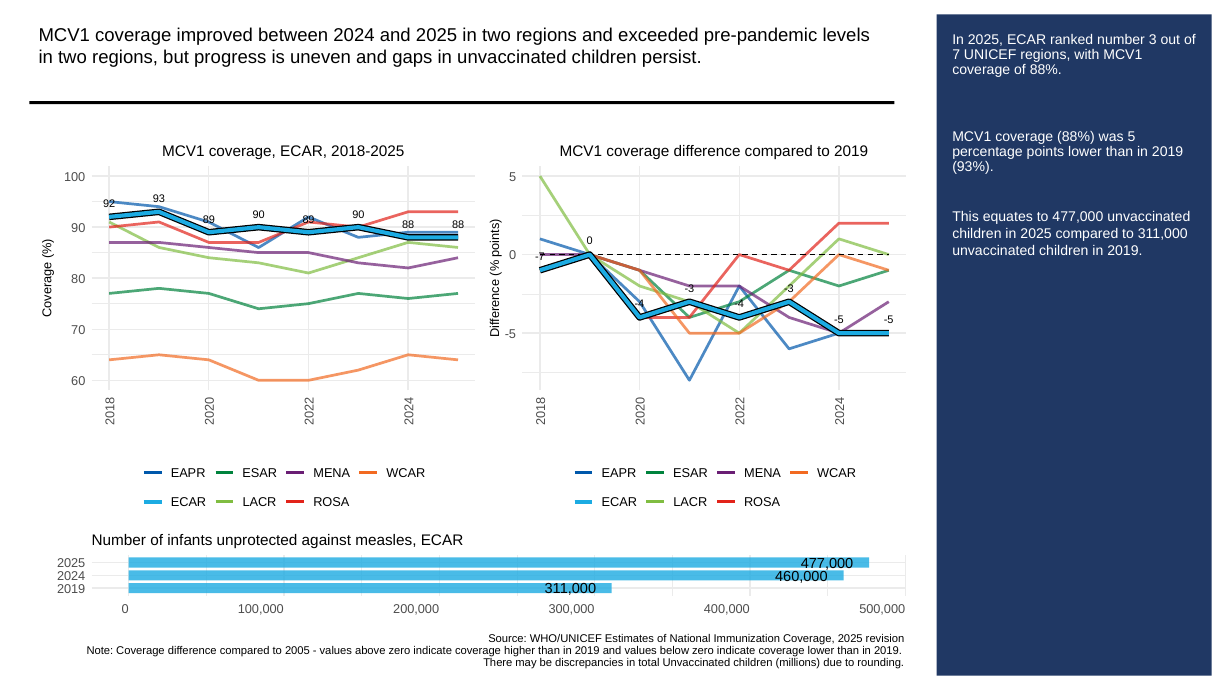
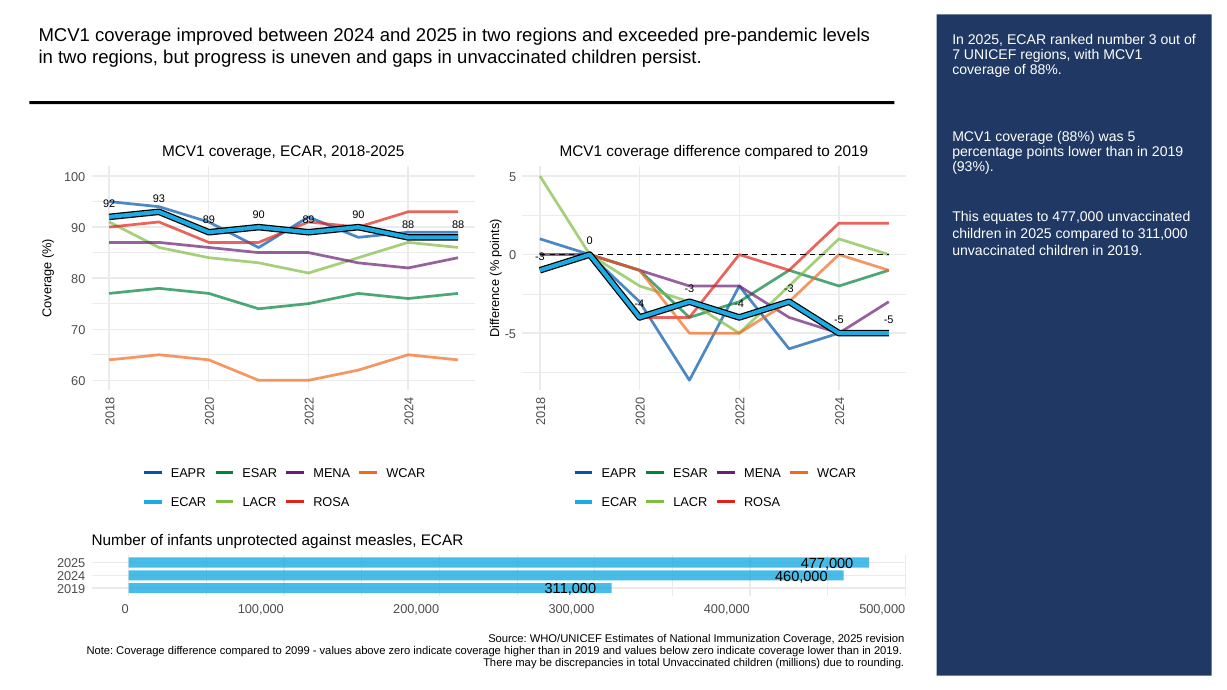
-7 at (540, 257): -7 -> -3
2005: 2005 -> 2099
